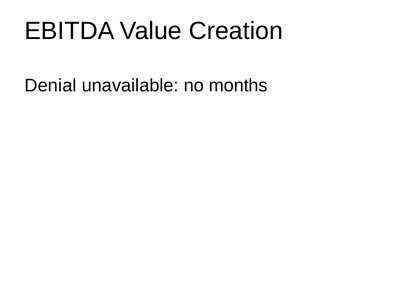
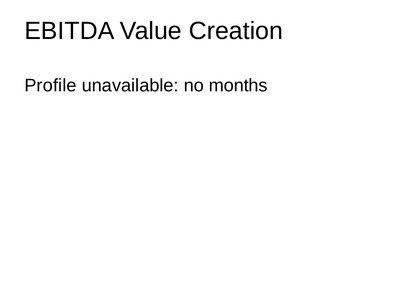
Denial: Denial -> Profile
